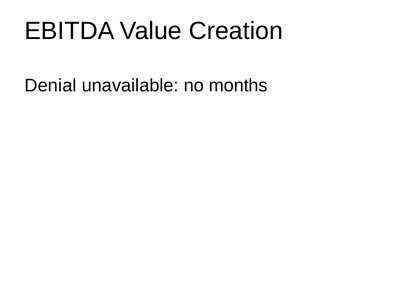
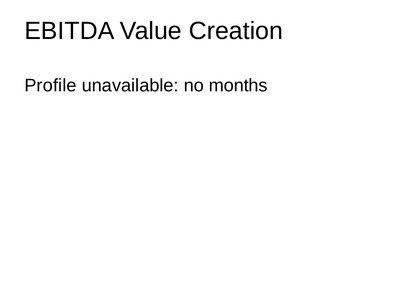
Denial: Denial -> Profile
